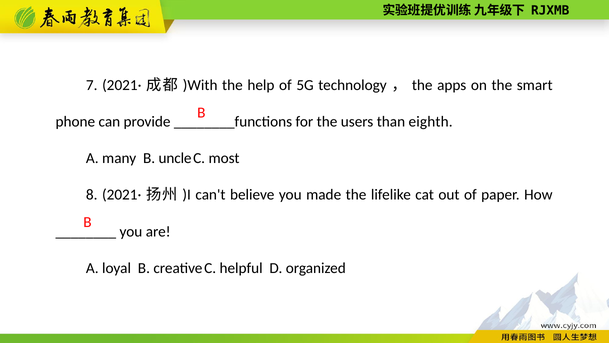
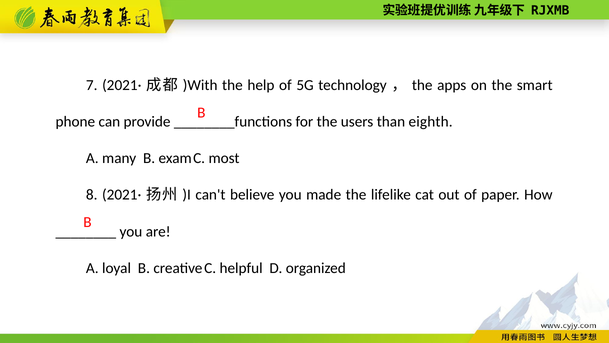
uncle: uncle -> exam
